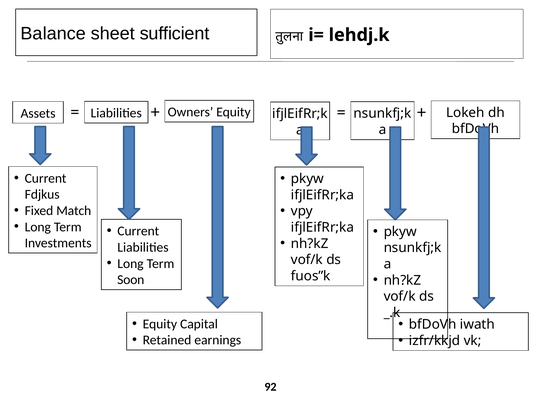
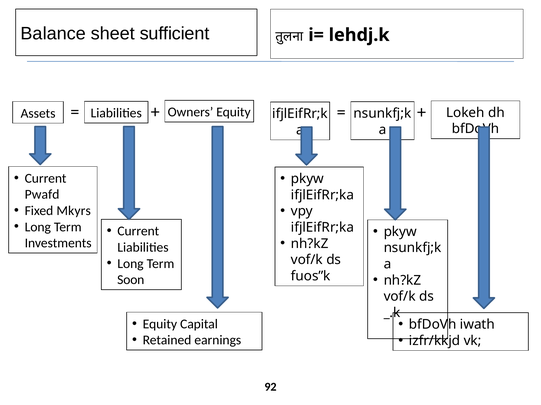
Fdjkus: Fdjkus -> Pwafd
Match: Match -> Mkyrs
